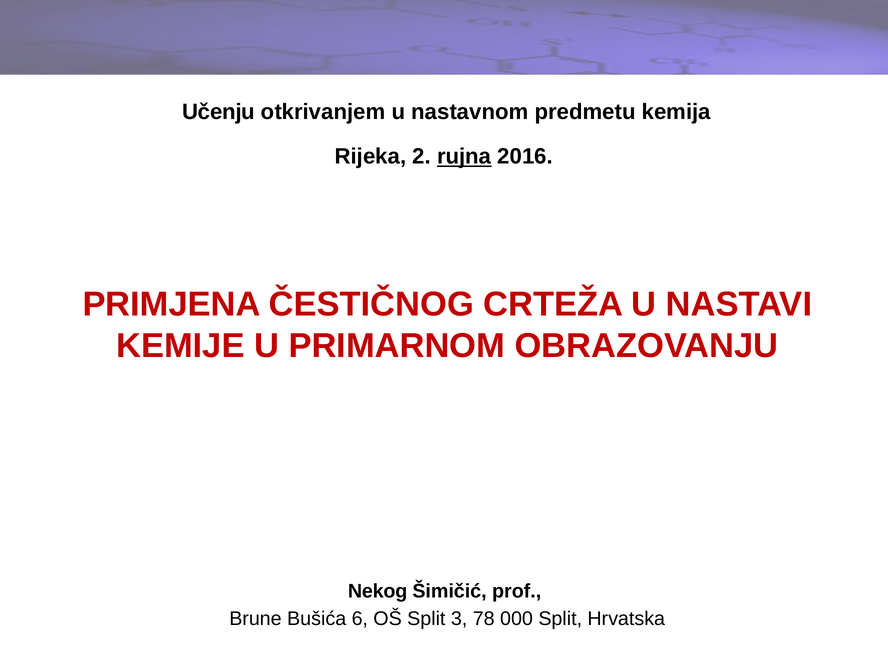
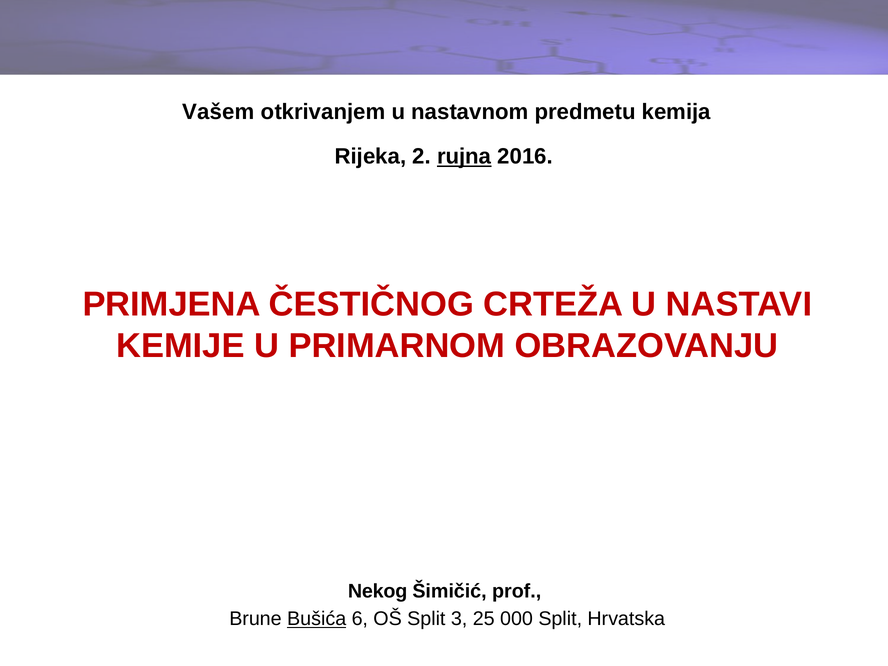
Učenju: Učenju -> Vašem
Bušića underline: none -> present
78: 78 -> 25
